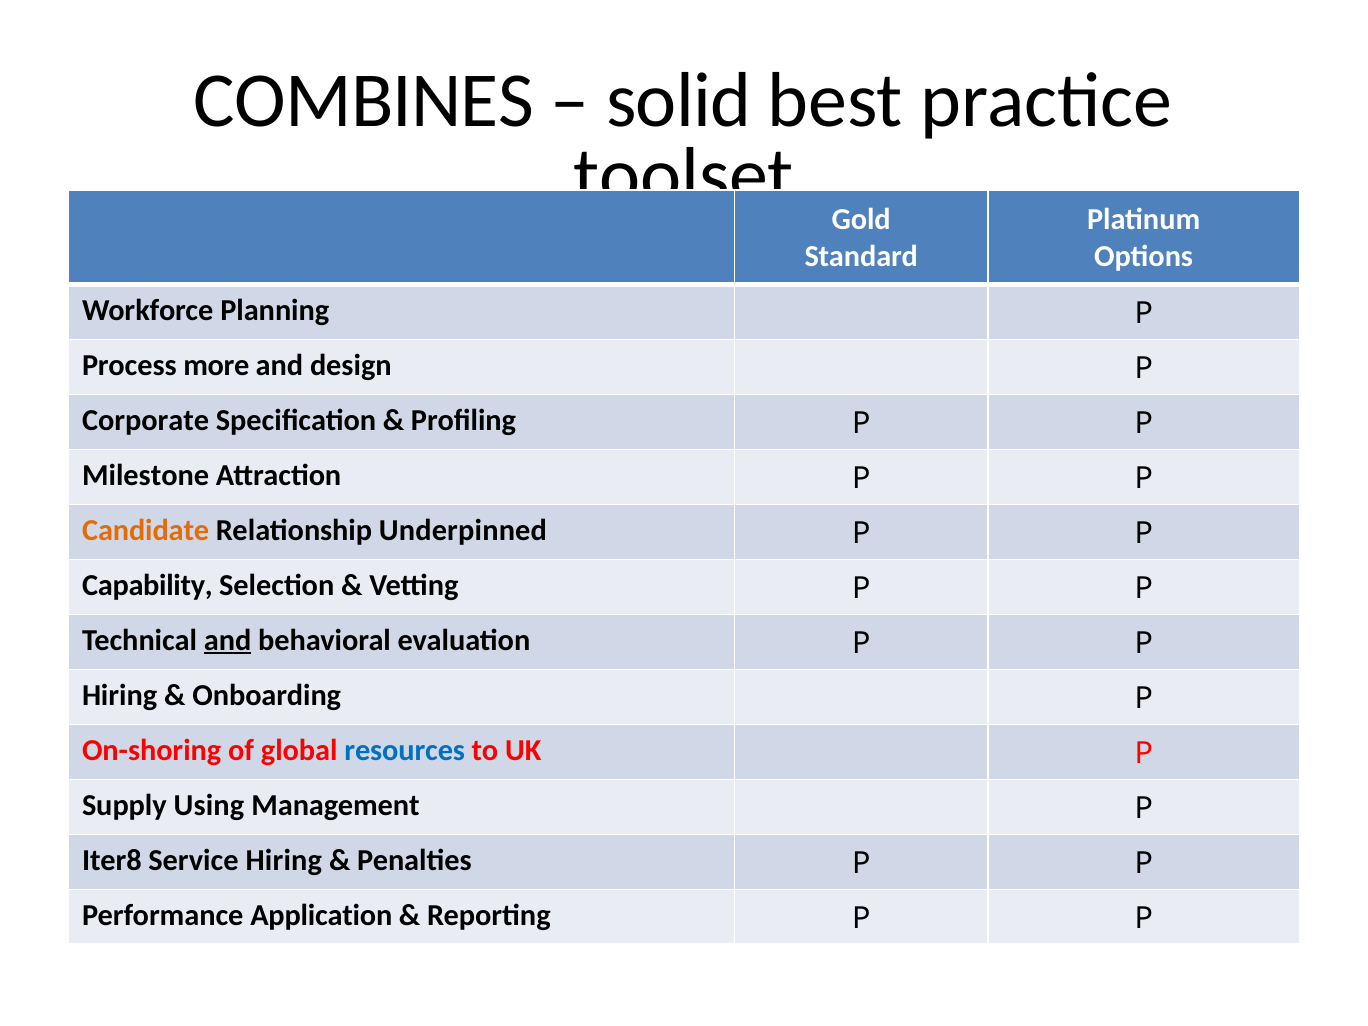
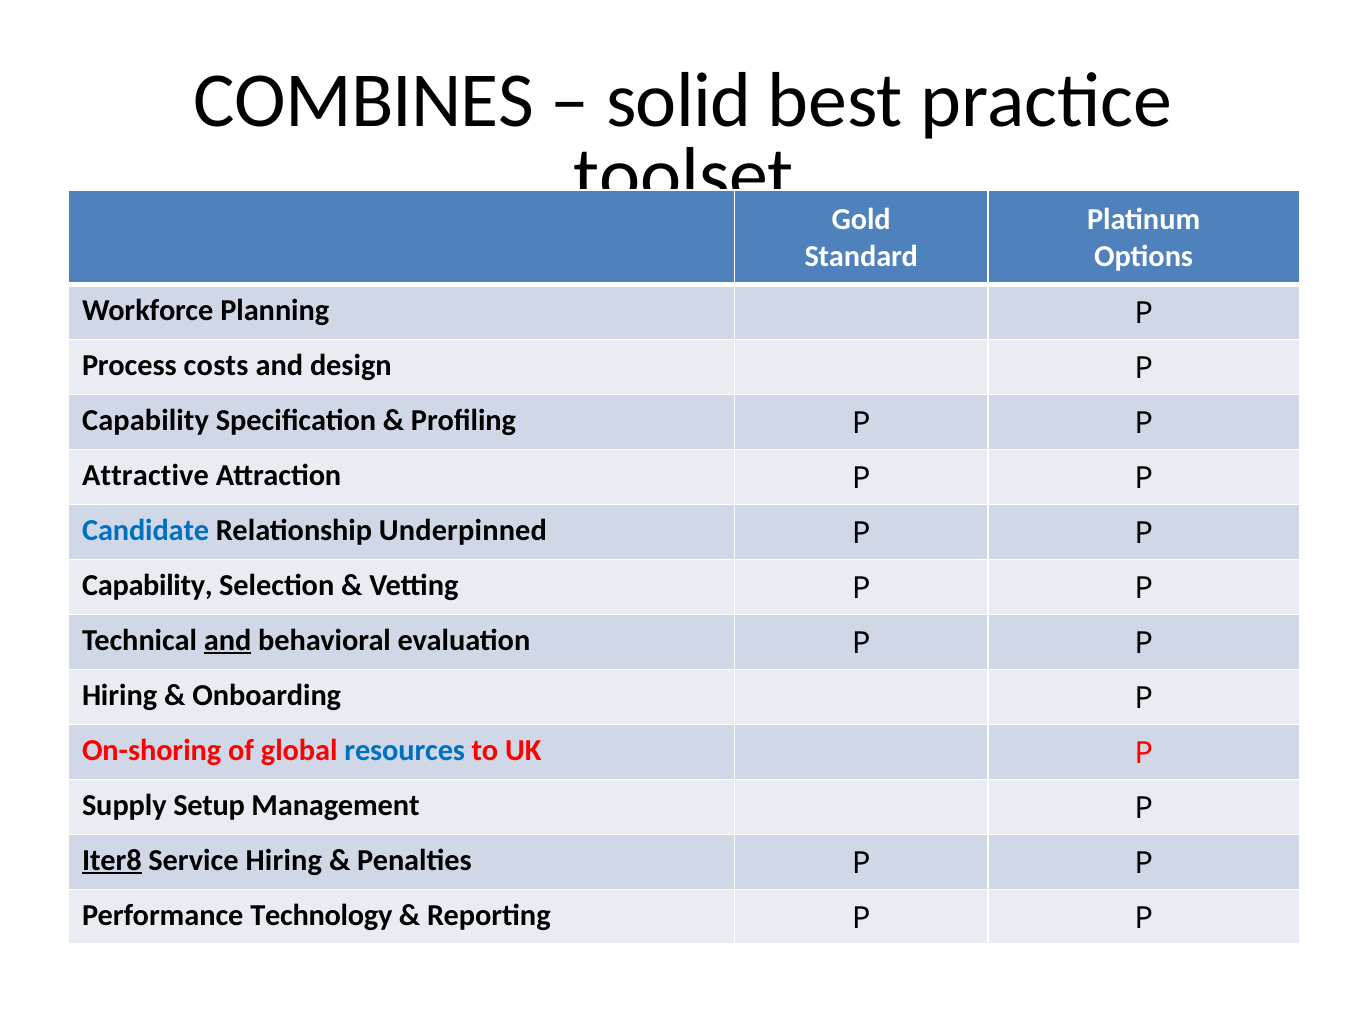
more: more -> costs
Corporate at (146, 420): Corporate -> Capability
Milestone: Milestone -> Attractive
Candidate colour: orange -> blue
Using: Using -> Setup
Iter8 underline: none -> present
Application: Application -> Technology
